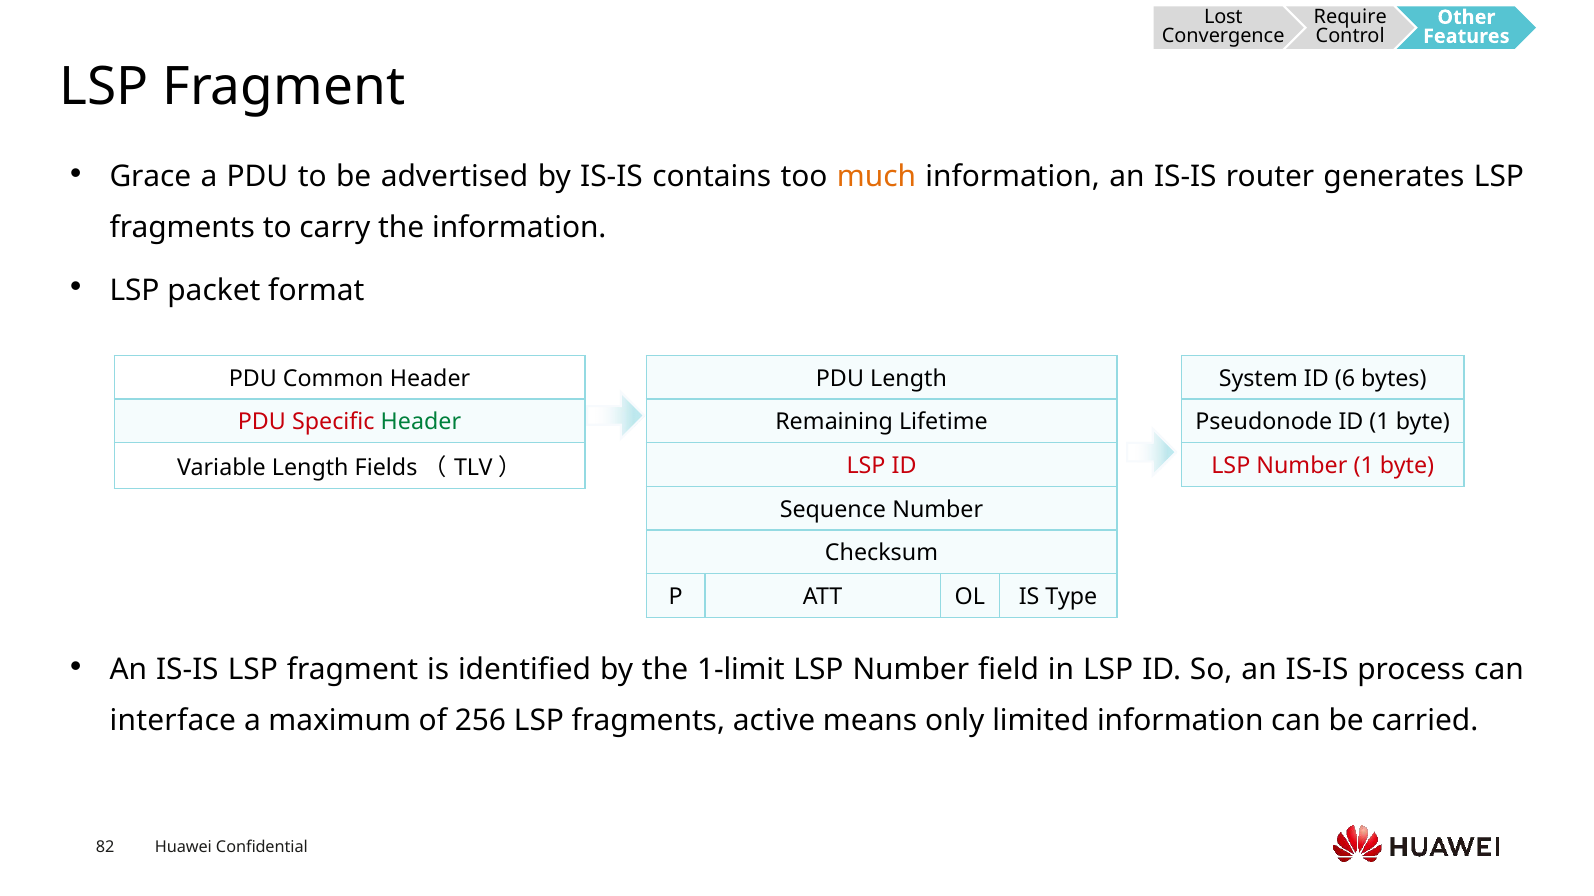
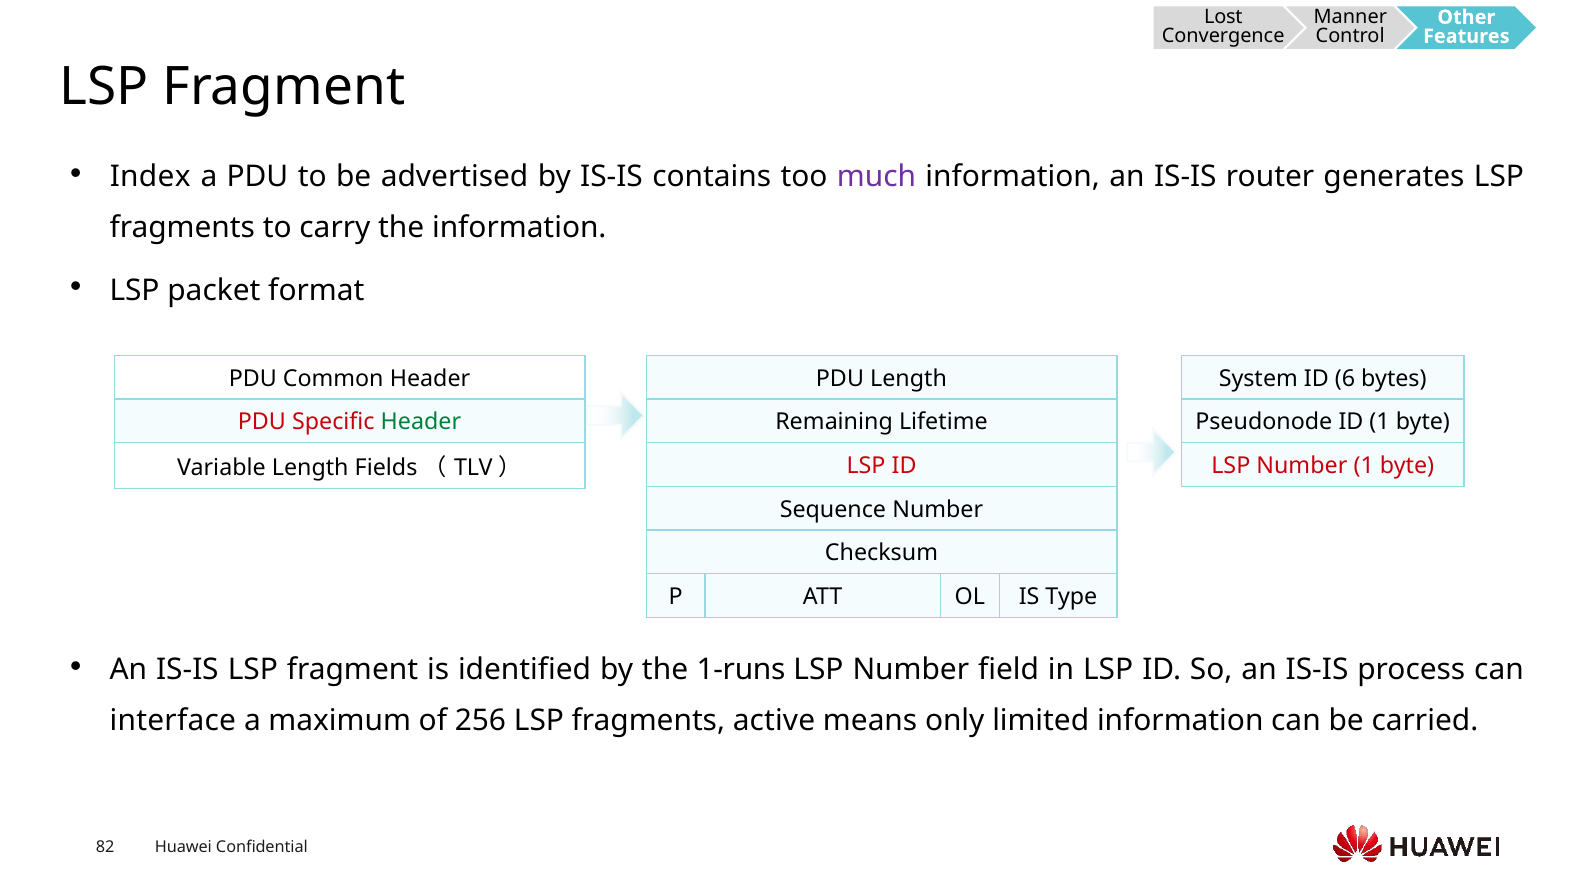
Require: Require -> Manner
Grace: Grace -> Index
much colour: orange -> purple
1-limit: 1-limit -> 1-runs
